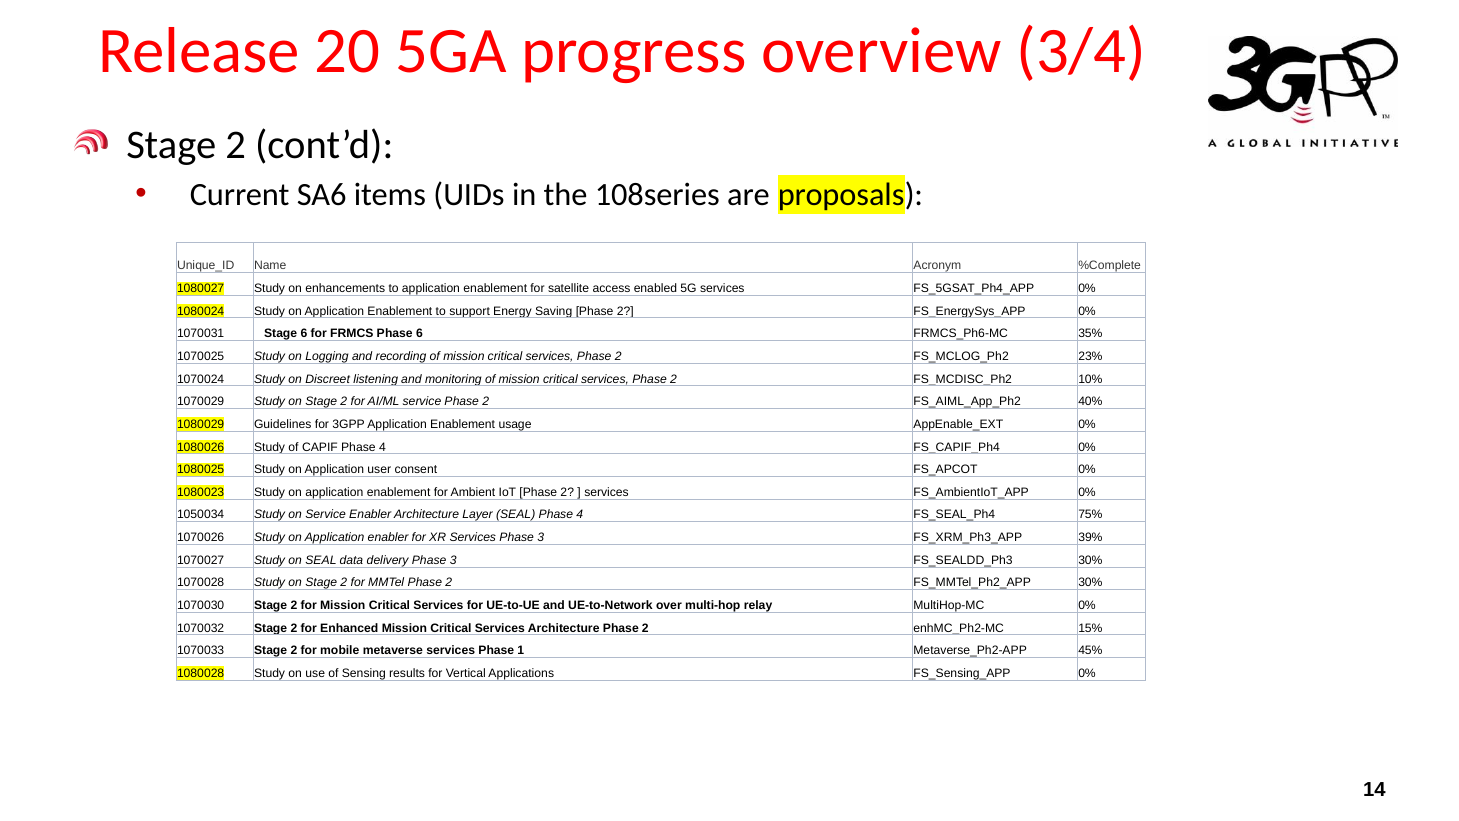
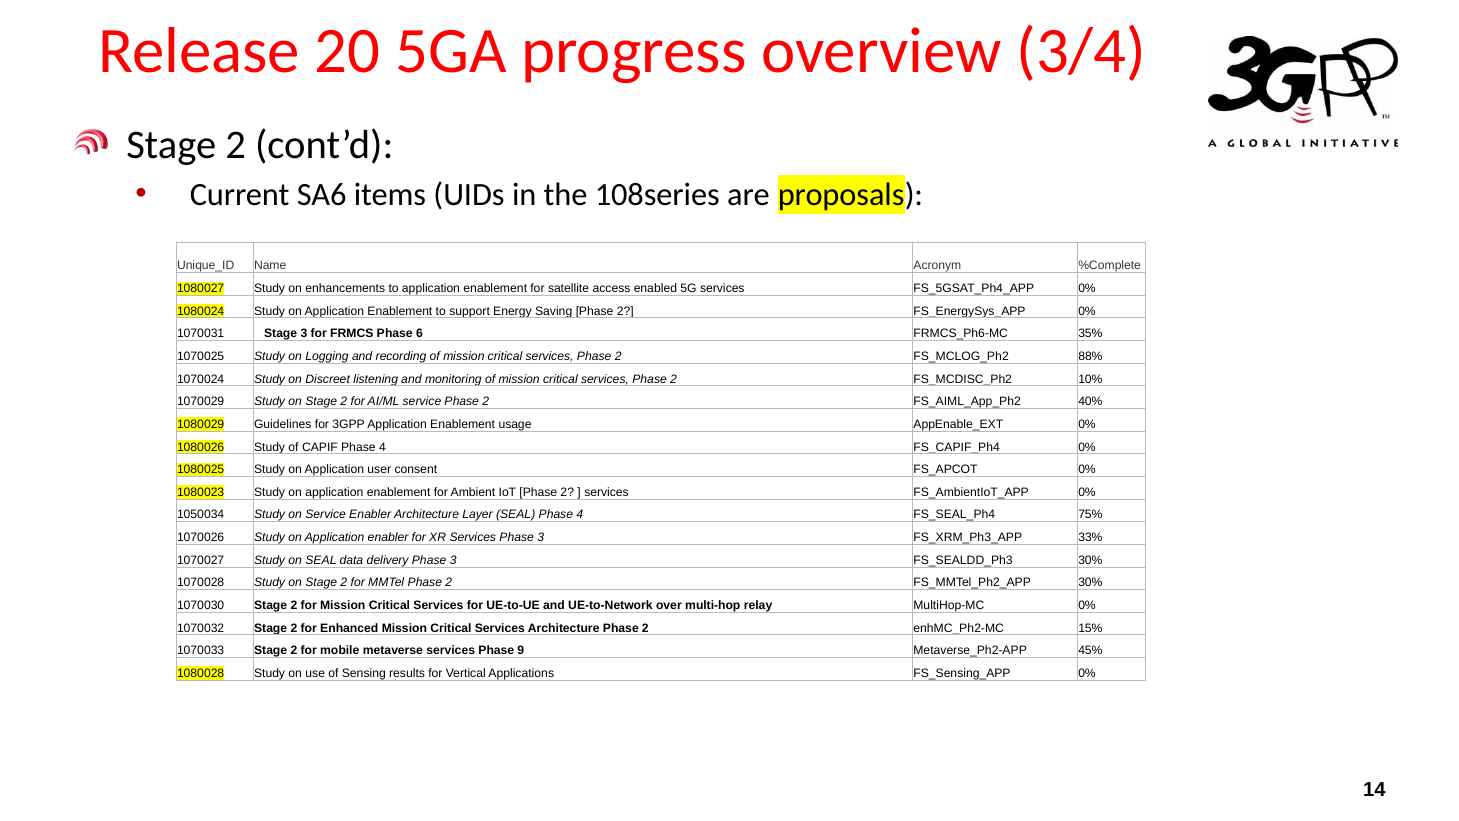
Stage 6: 6 -> 3
23%: 23% -> 88%
39%: 39% -> 33%
1: 1 -> 9
